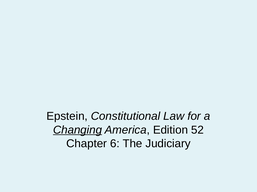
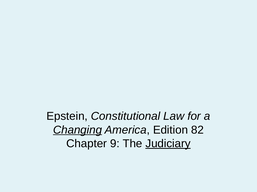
52: 52 -> 82
6: 6 -> 9
Judiciary underline: none -> present
